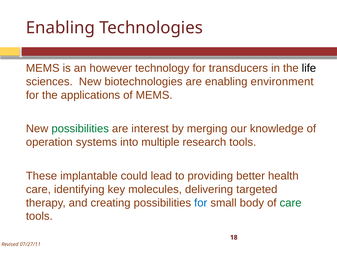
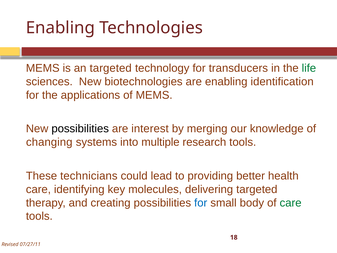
an however: however -> targeted
life colour: black -> green
environment: environment -> identification
possibilities at (80, 129) colour: green -> black
operation: operation -> changing
implantable: implantable -> technicians
